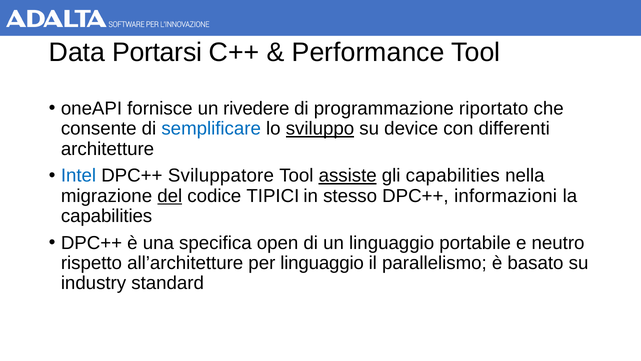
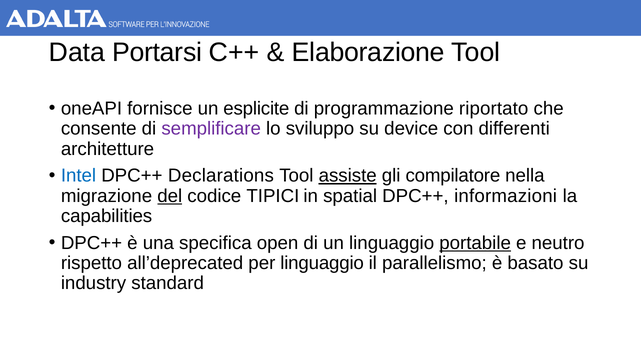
Performance: Performance -> Elaborazione
rivedere: rivedere -> esplicite
semplificare colour: blue -> purple
sviluppo underline: present -> none
Sviluppatore: Sviluppatore -> Declarations
gli capabilities: capabilities -> compilatore
stesso: stesso -> spatial
portabile underline: none -> present
all’architetture: all’architetture -> all’deprecated
